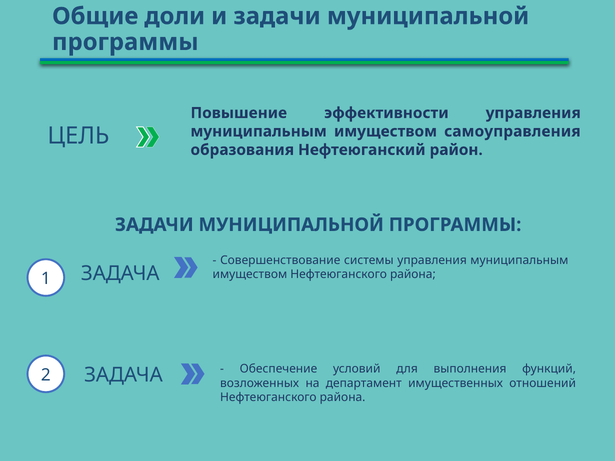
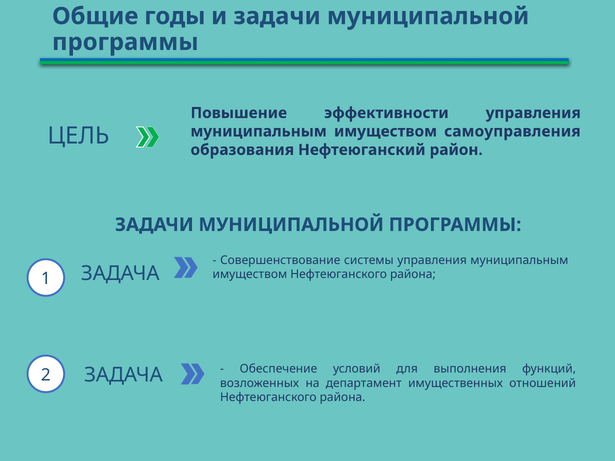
доли: доли -> годы
